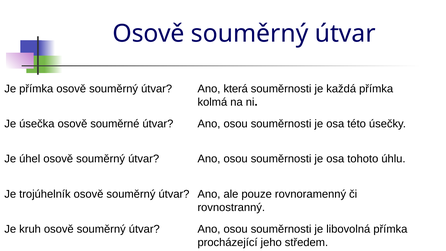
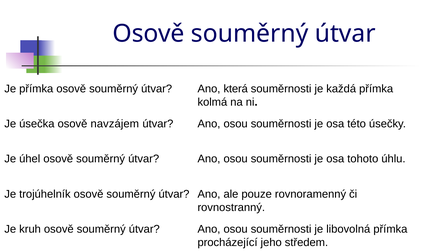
souměrné: souměrné -> navzájem
